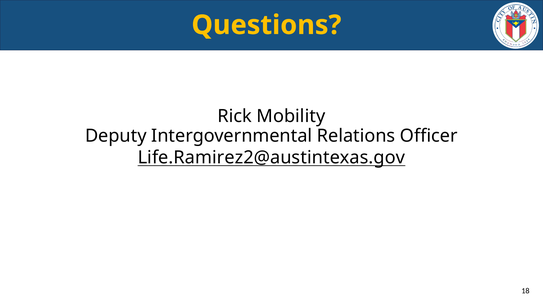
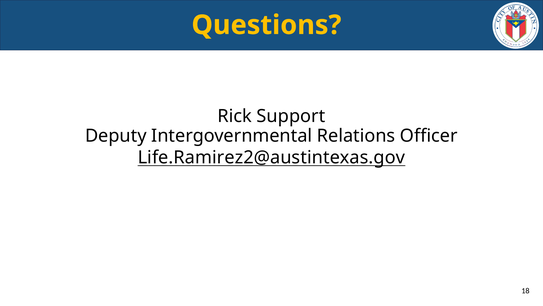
Mobility: Mobility -> Support
